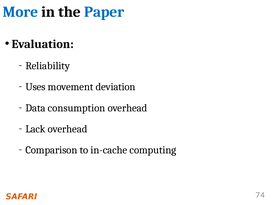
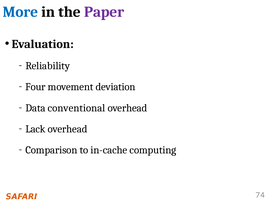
Paper colour: blue -> purple
Uses: Uses -> Four
consumption: consumption -> conventional
